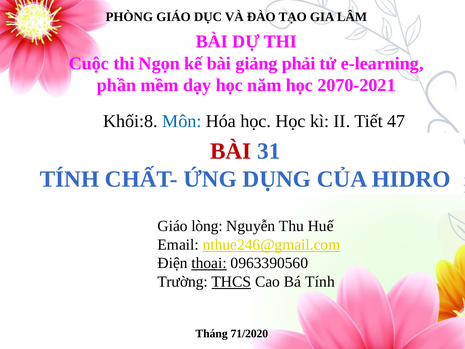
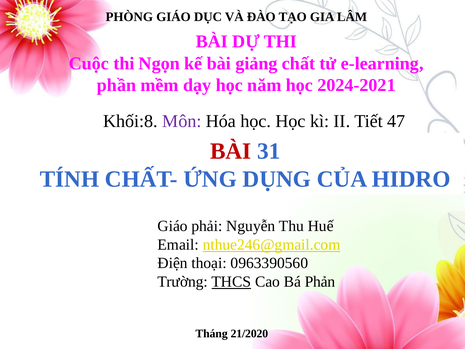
phải: phải -> chất
2070-2021: 2070-2021 -> 2024-2021
Môn colour: blue -> purple
lòng: lòng -> phải
thoại underline: present -> none
Bá Tính: Tính -> Phản
71/2020: 71/2020 -> 21/2020
